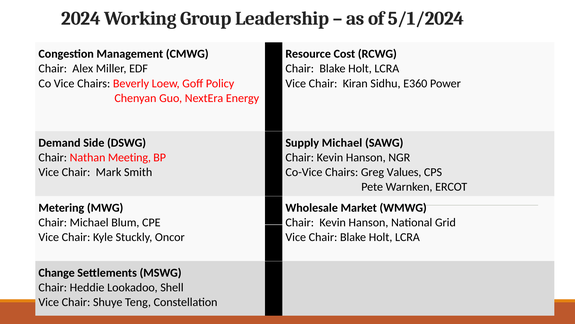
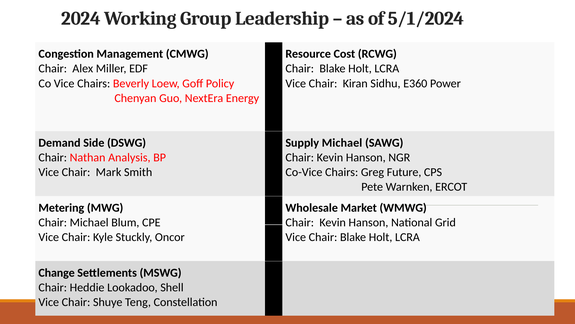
Meeting: Meeting -> Analysis
Values: Values -> Future
